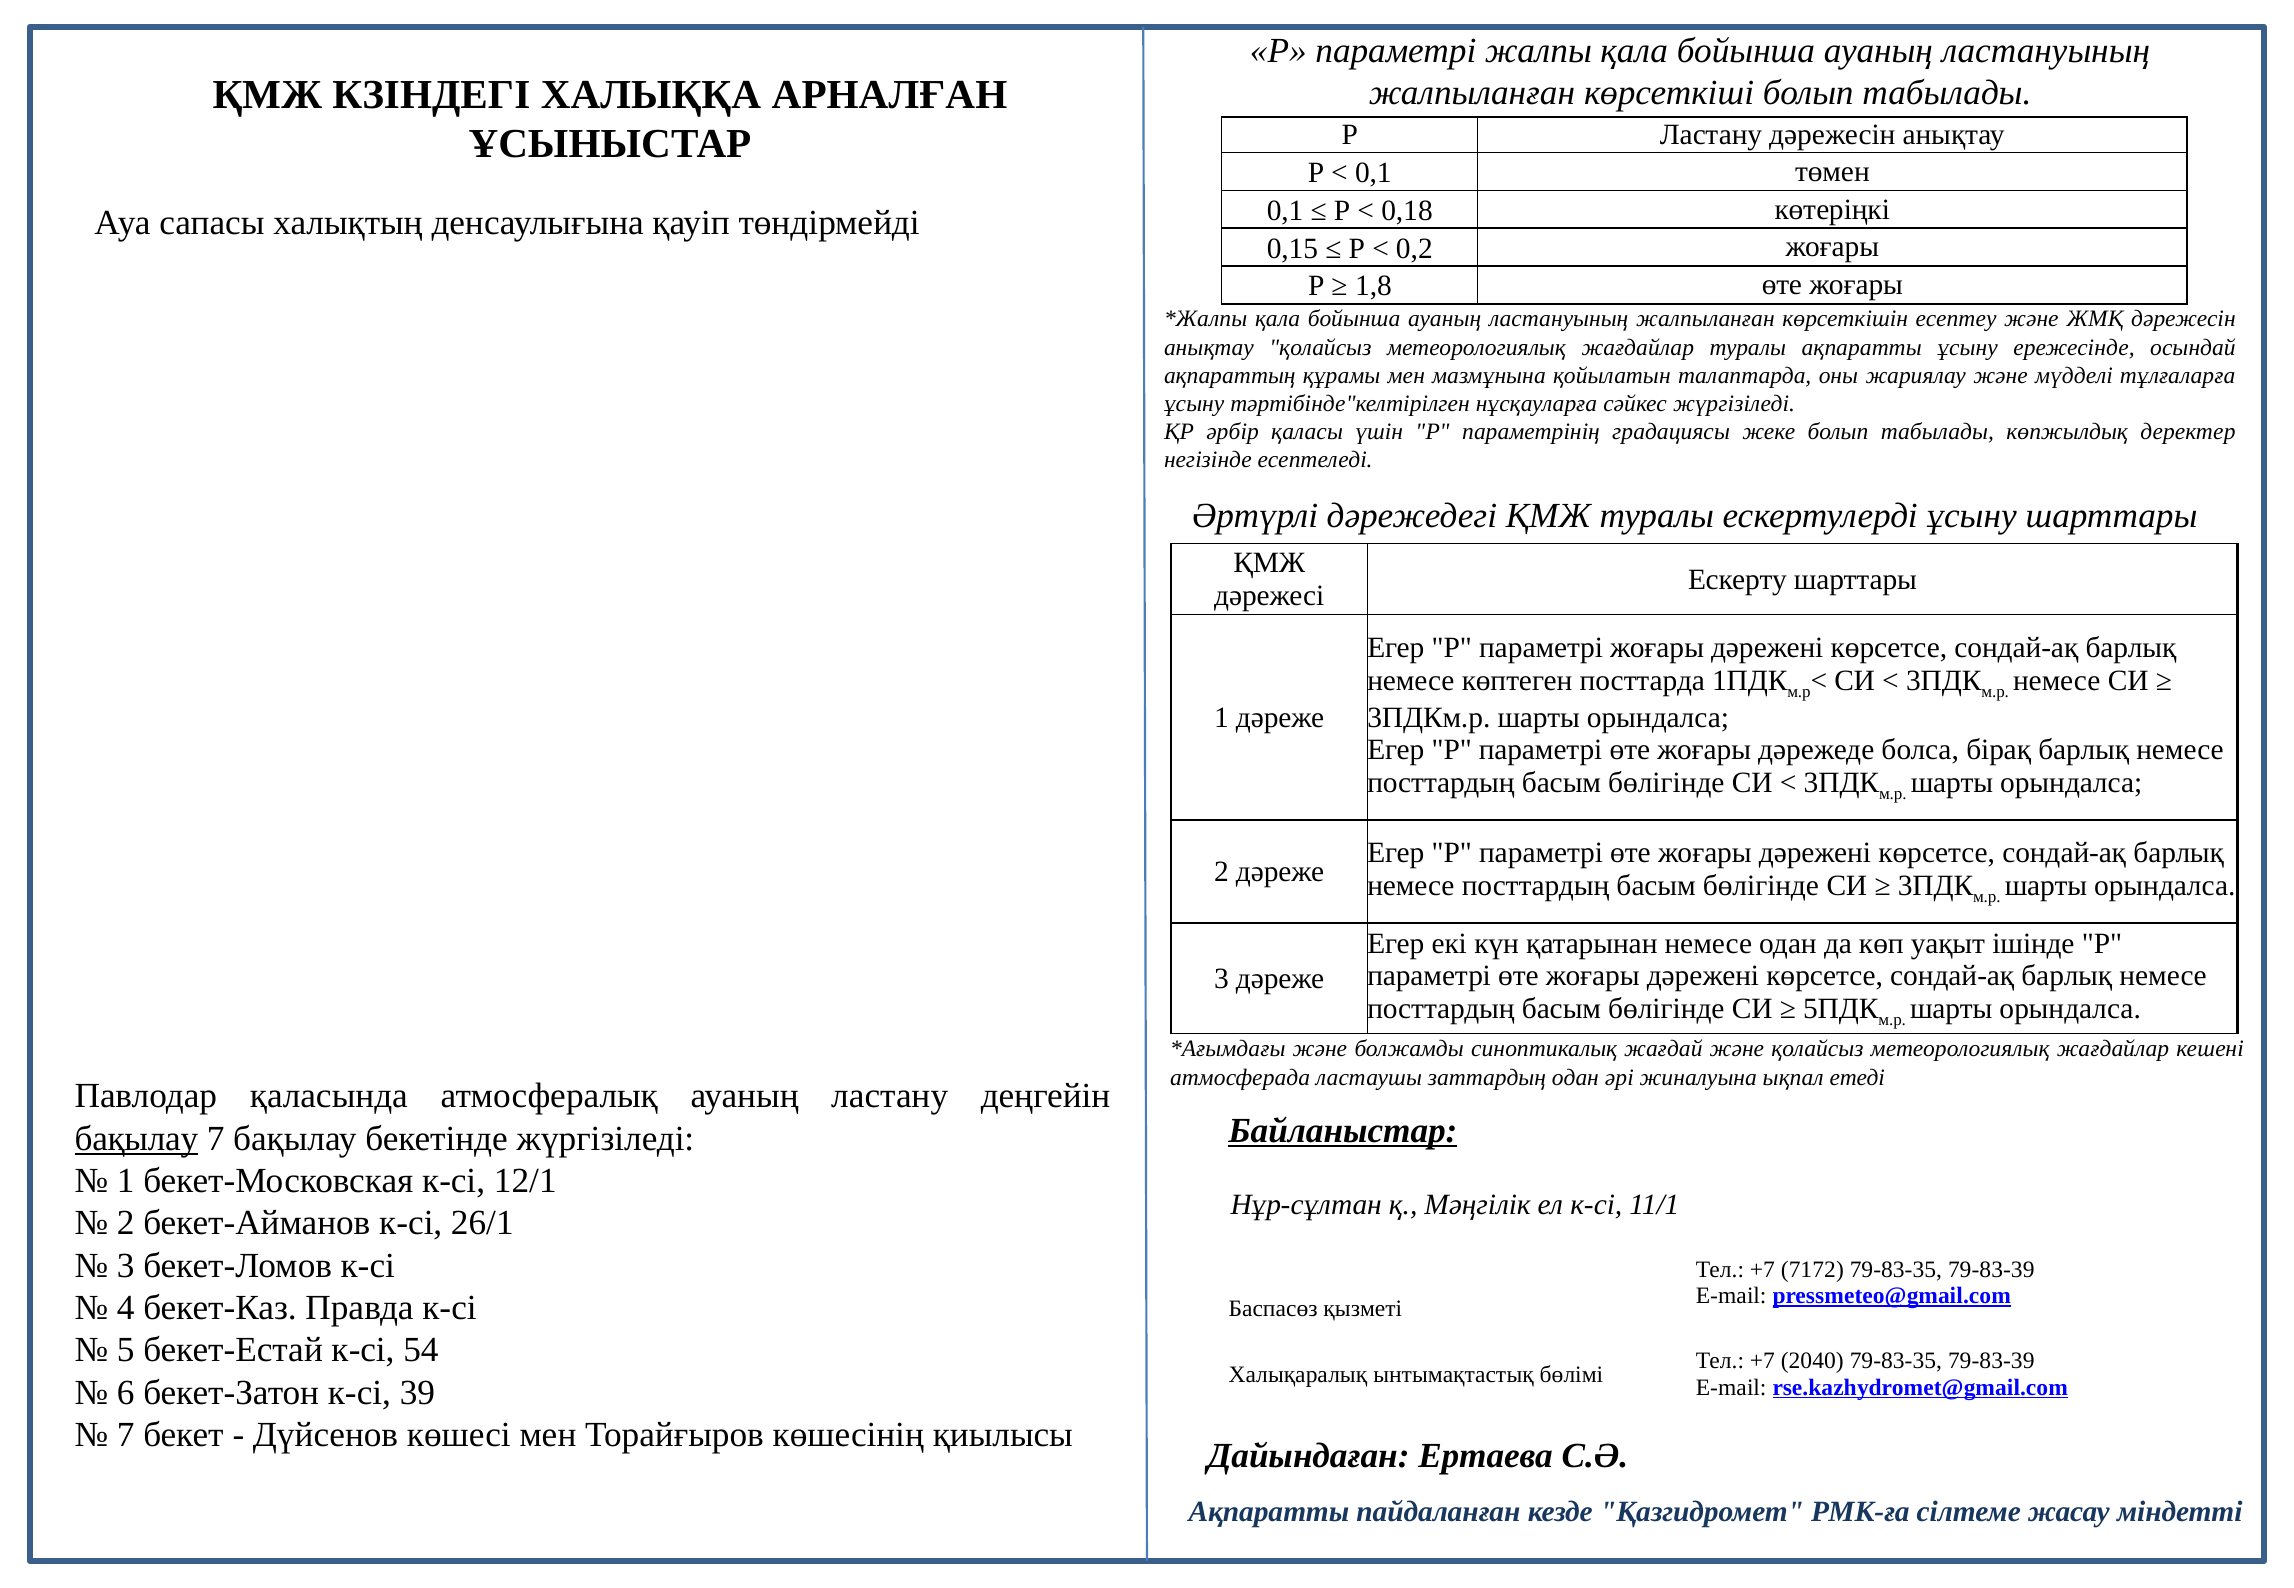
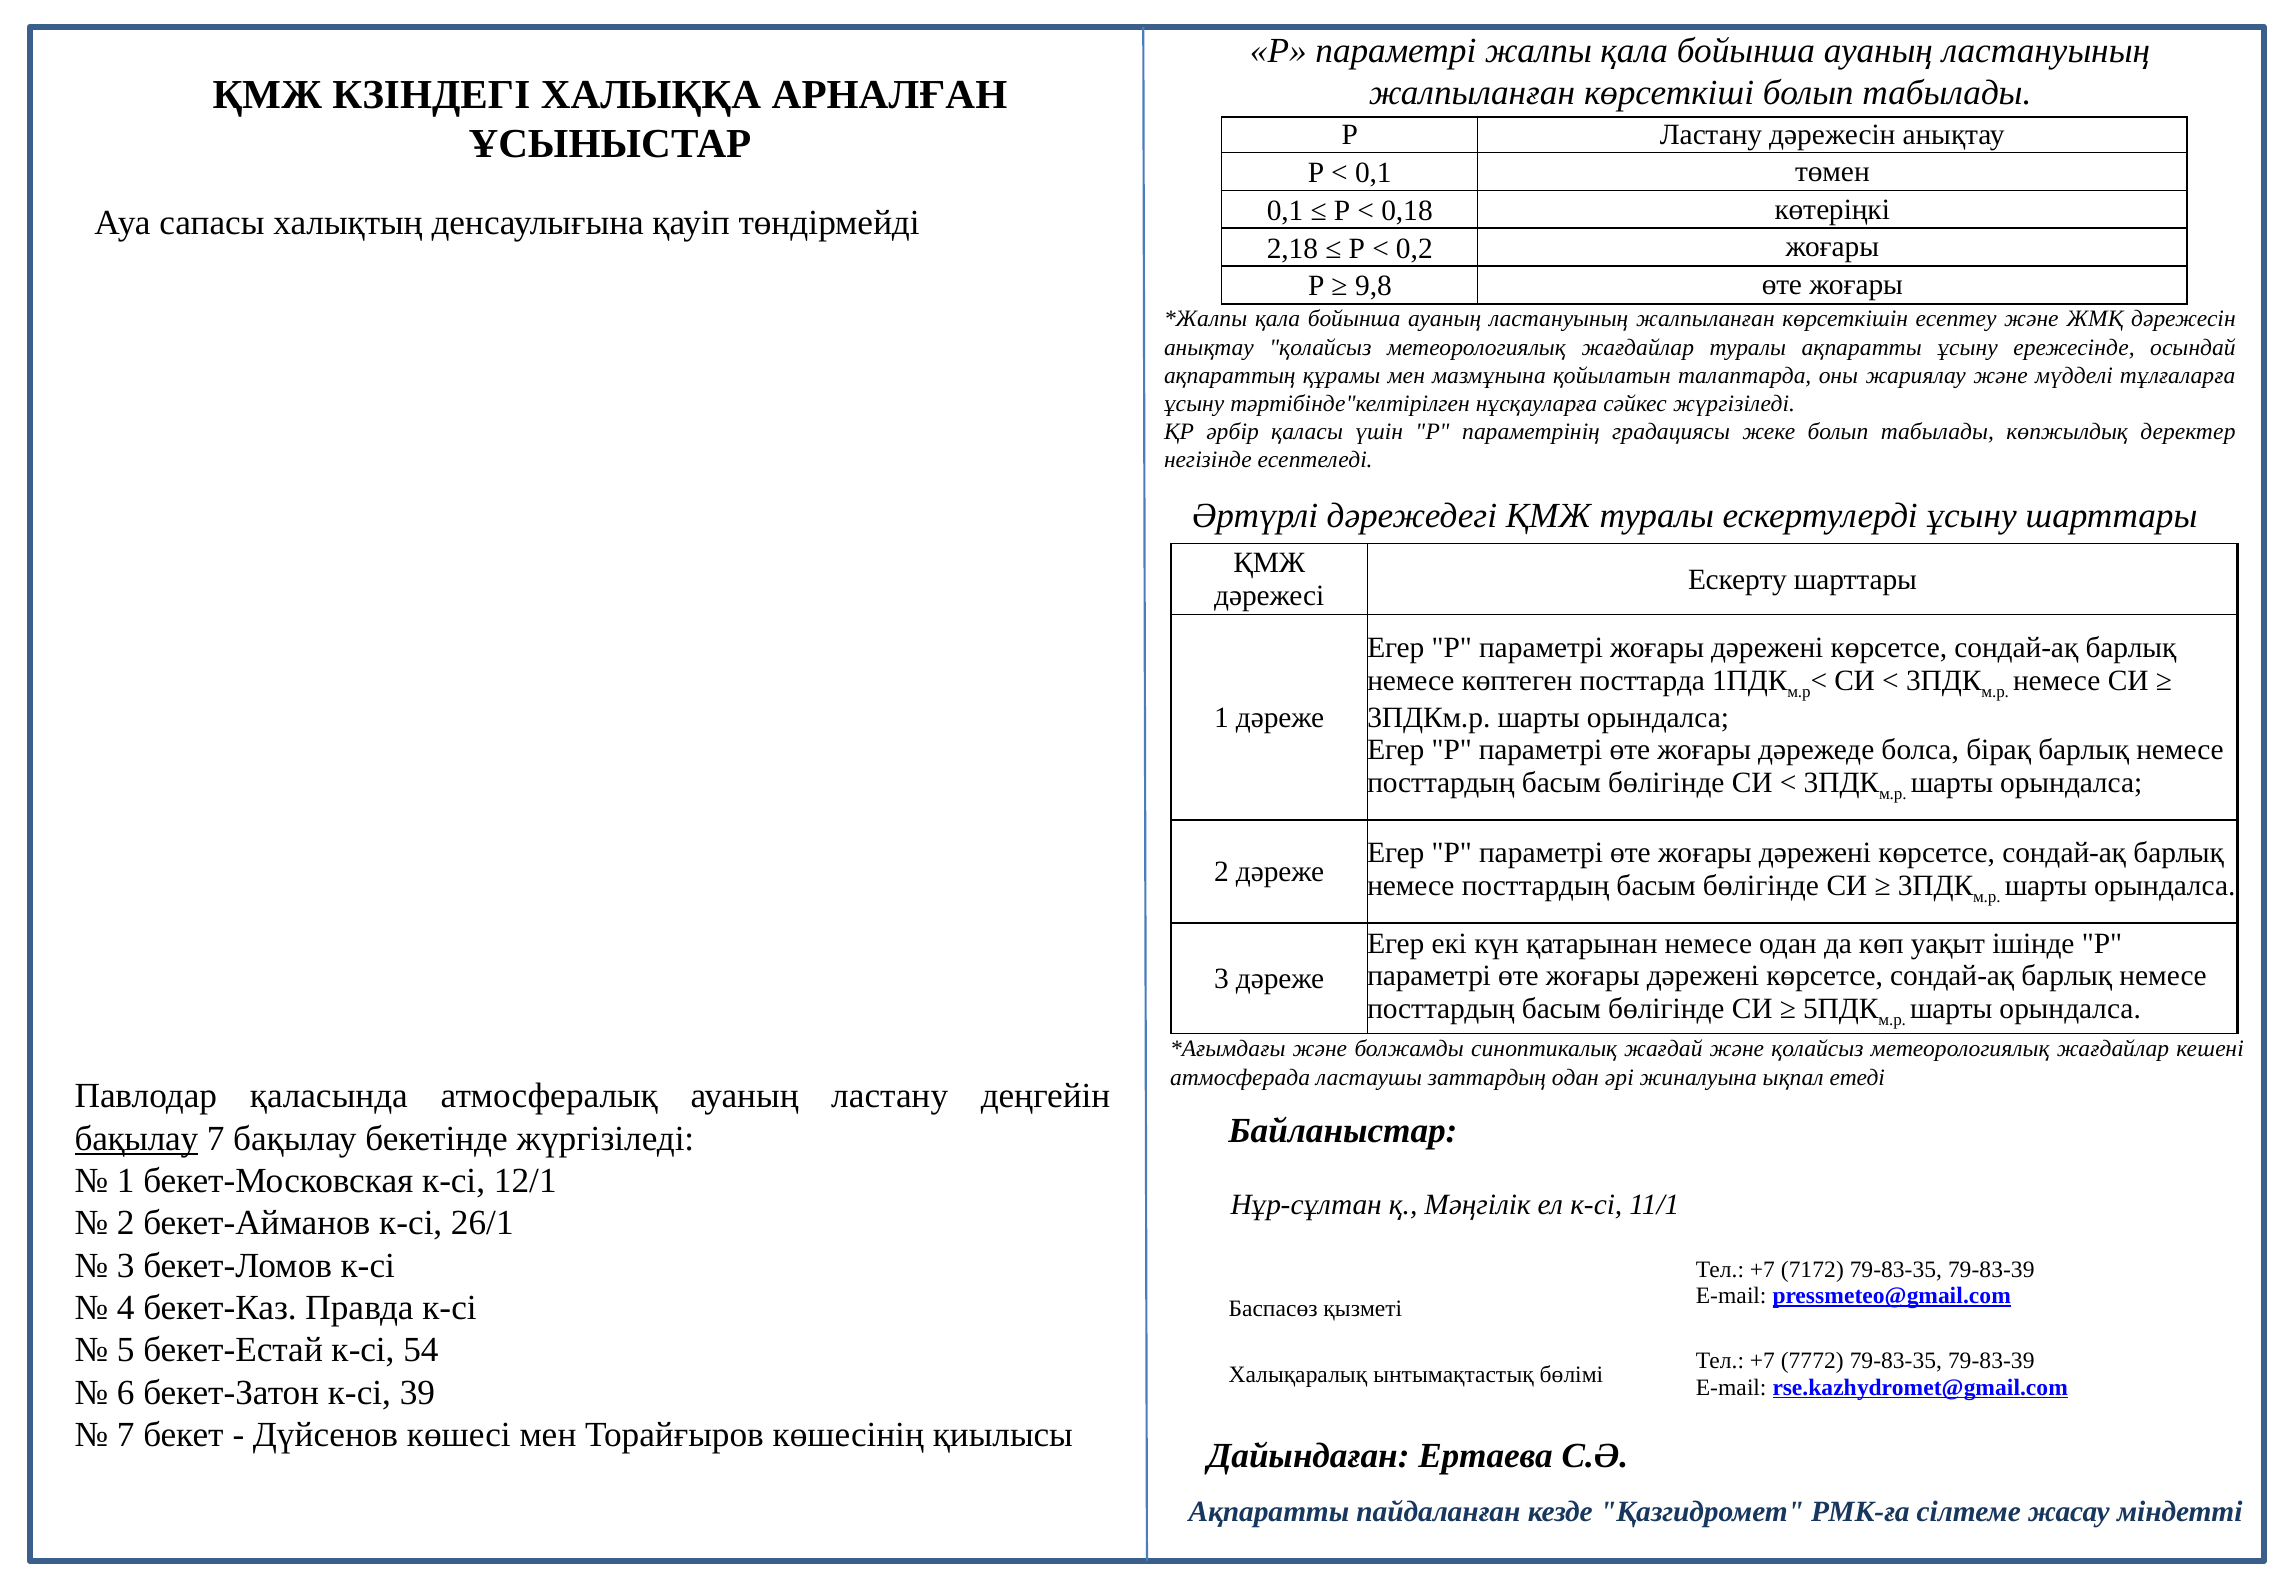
0,15: 0,15 -> 2,18
1,8: 1,8 -> 9,8
Байланыстар underline: present -> none
2040: 2040 -> 7772
